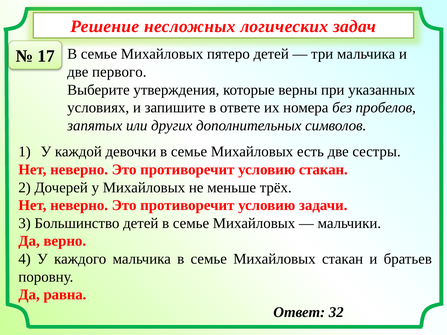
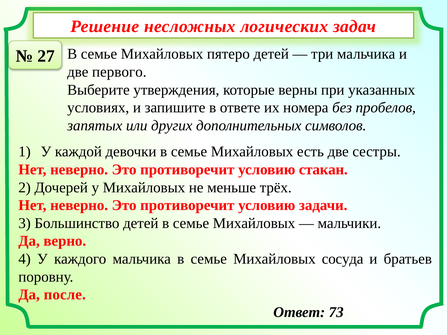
17: 17 -> 27
Михайловых стакан: стакан -> сосуда
равна: равна -> после
32: 32 -> 73
